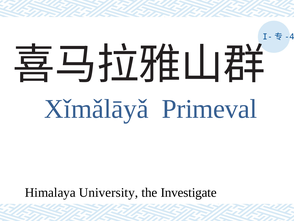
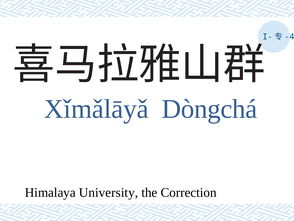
Primeval: Primeval -> Dòngchá
Investigate: Investigate -> Correction
